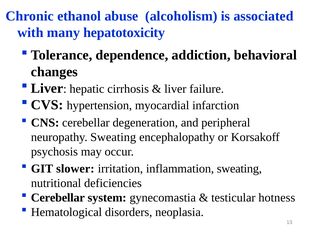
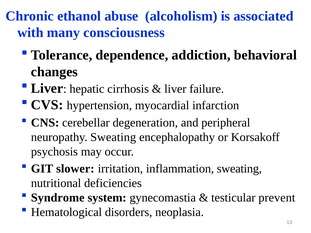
hepatotoxicity: hepatotoxicity -> consciousness
Cerebellar at (58, 198): Cerebellar -> Syndrome
hotness: hotness -> prevent
